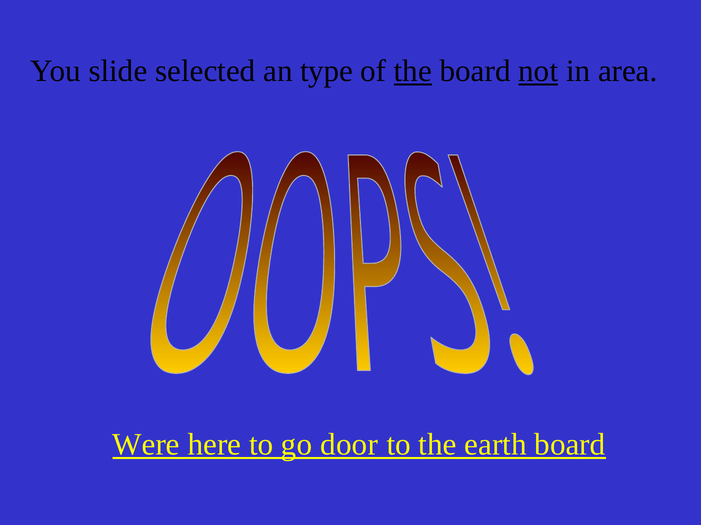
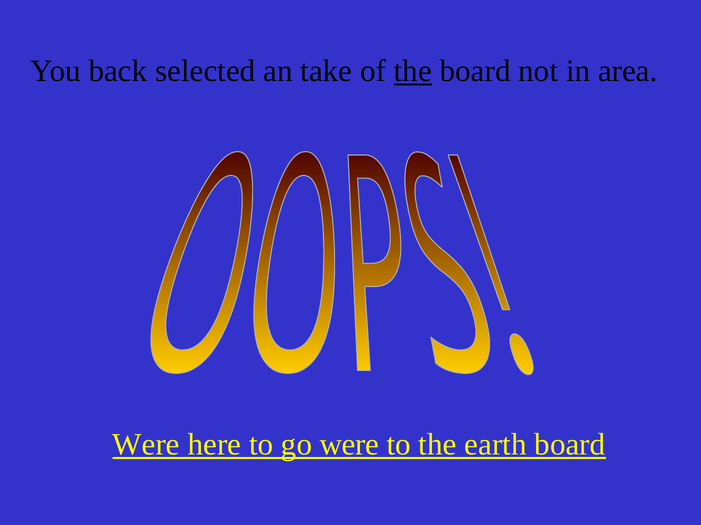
slide: slide -> back
type: type -> take
not underline: present -> none
go door: door -> were
